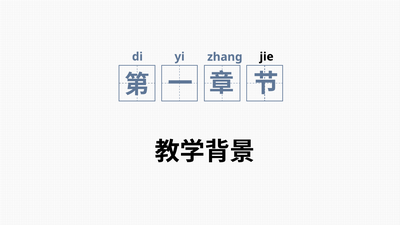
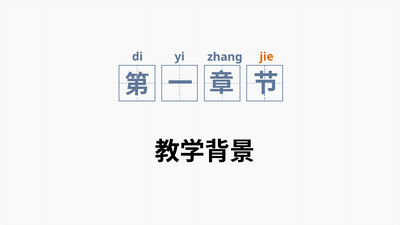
jie colour: black -> orange
